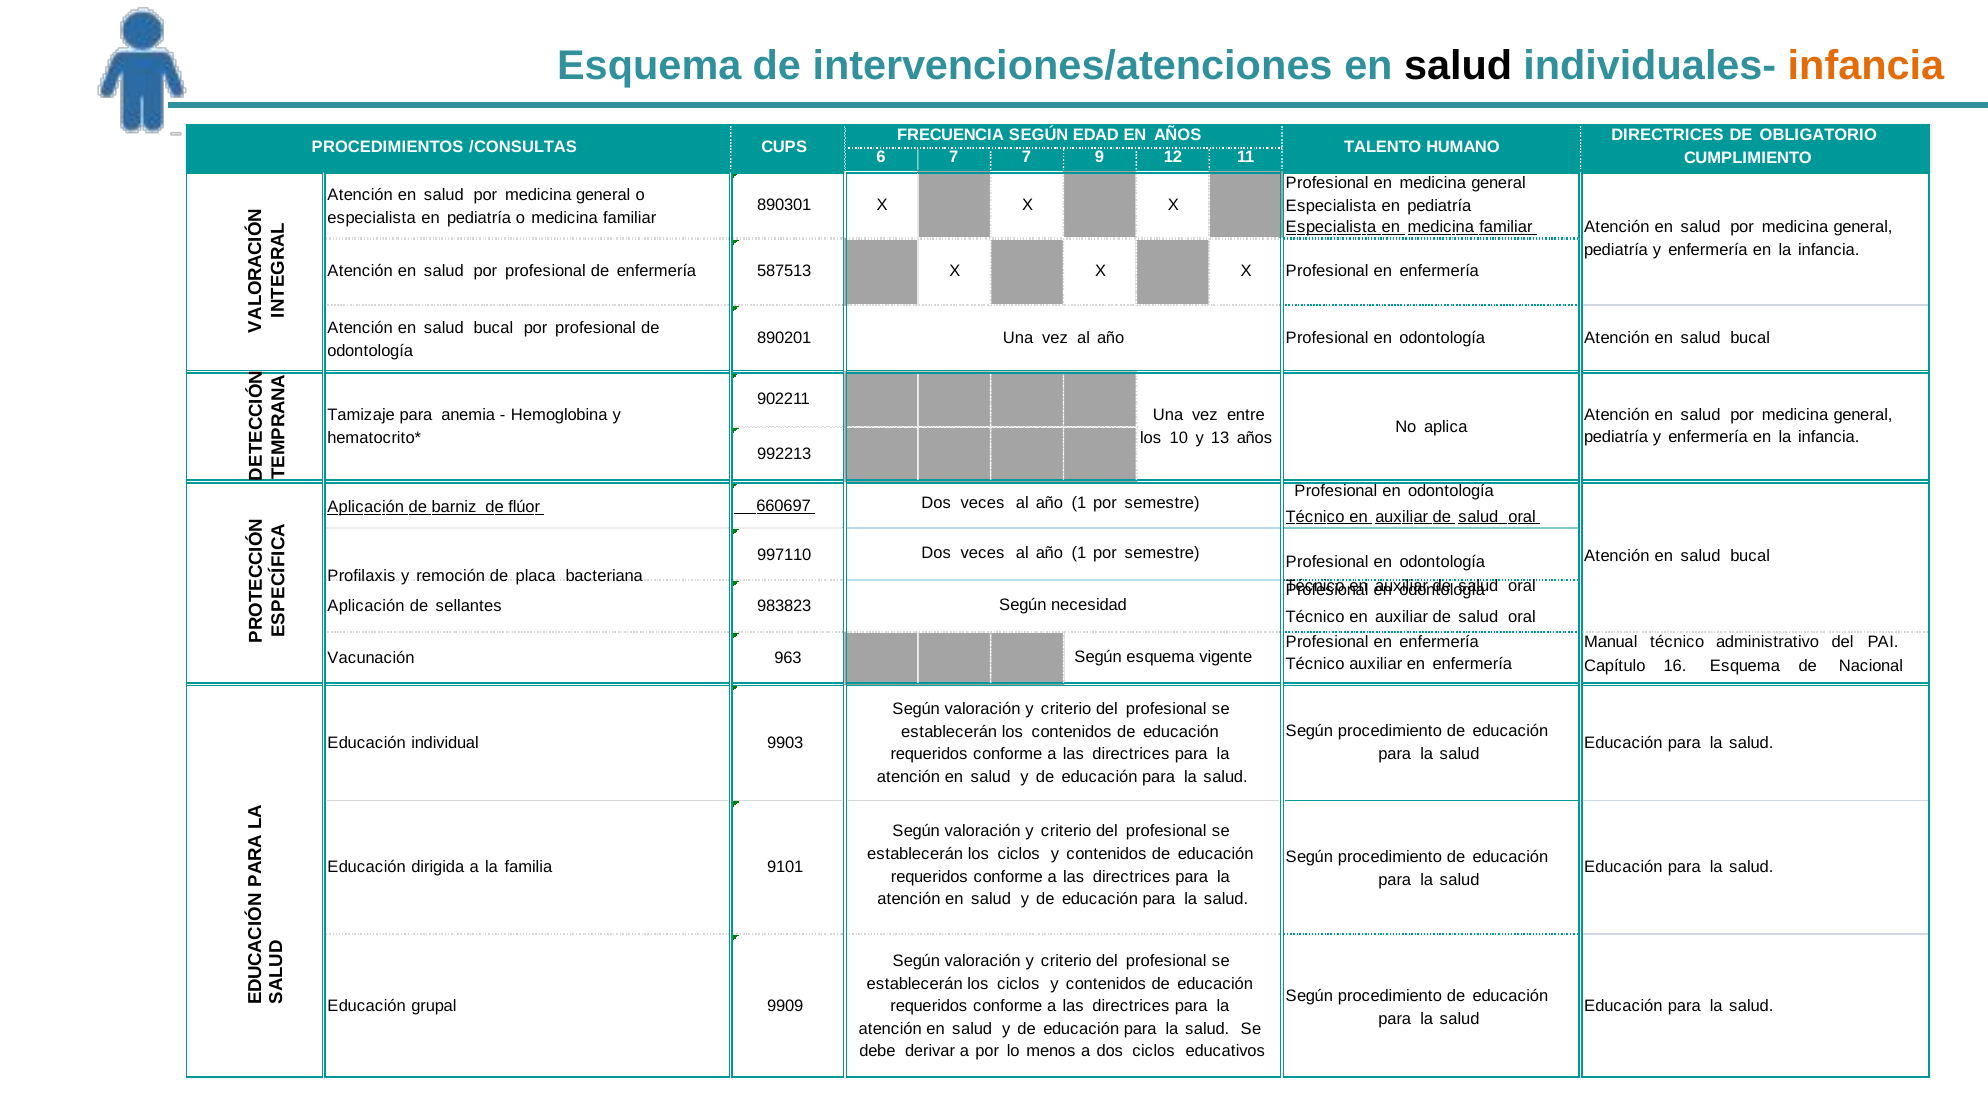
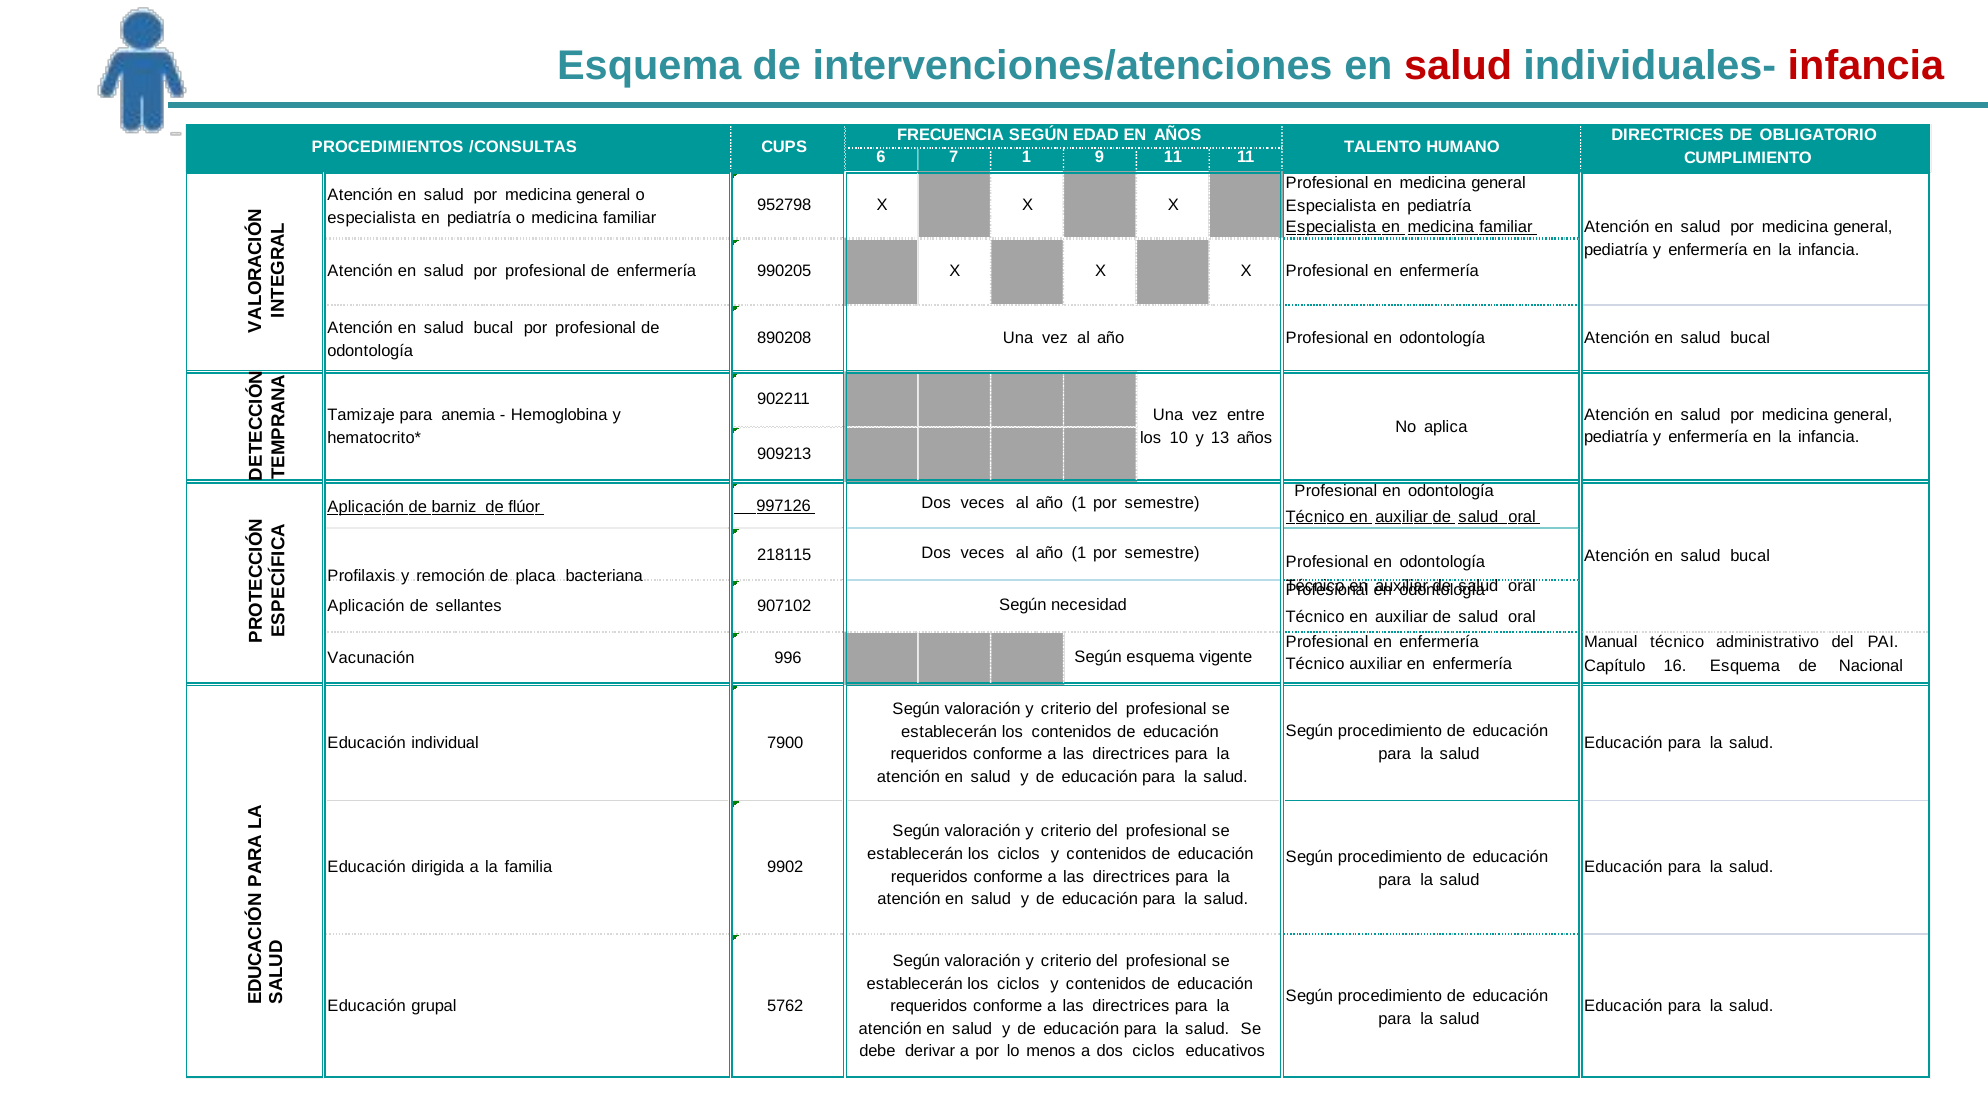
salud at (1458, 66) colour: black -> red
infancia at (1866, 66) colour: orange -> red
7 7: 7 -> 1
9 12: 12 -> 11
890301: 890301 -> 952798
587513: 587513 -> 990205
890201: 890201 -> 890208
992213: 992213 -> 909213
660697: 660697 -> 997126
997110: 997110 -> 218115
983823: 983823 -> 907102
963: 963 -> 996
9903: 9903 -> 7900
9101: 9101 -> 9902
9909: 9909 -> 5762
